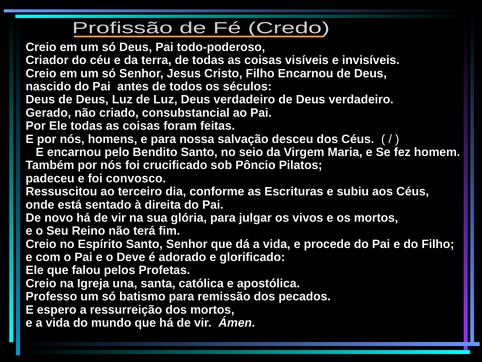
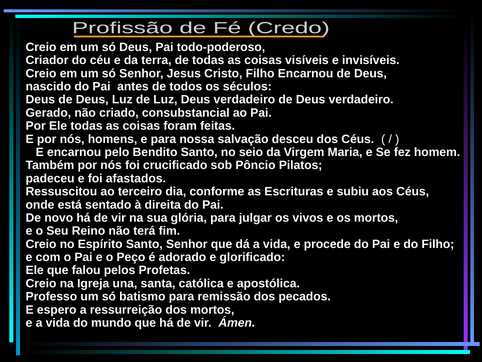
convosco: convosco -> afastados
Deve: Deve -> Peço
